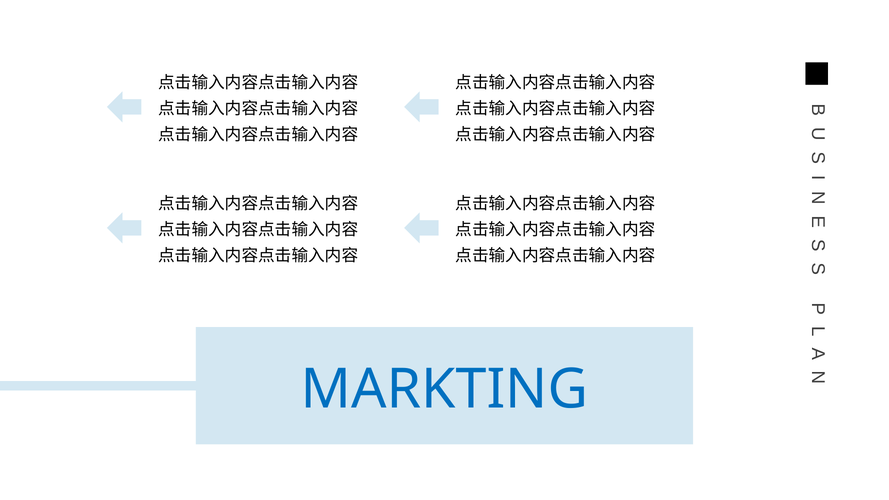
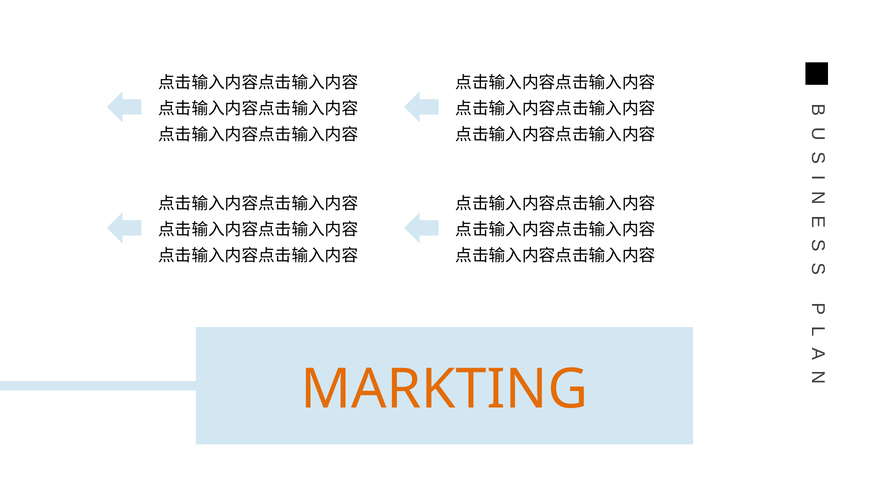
MARKTING colour: blue -> orange
